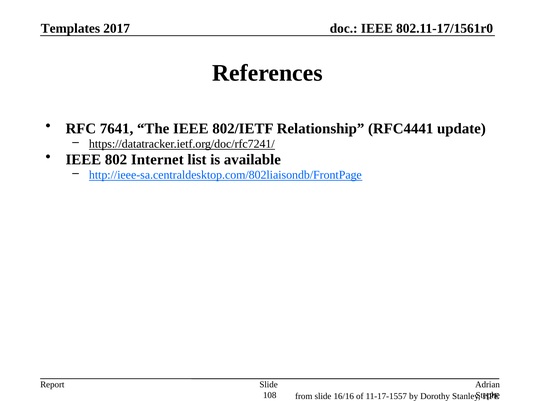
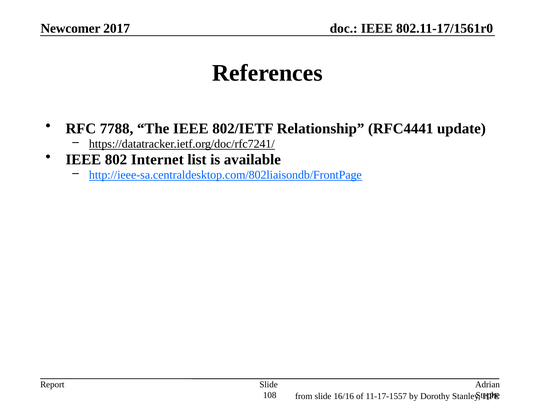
Templates: Templates -> Newcomer
7641: 7641 -> 7788
